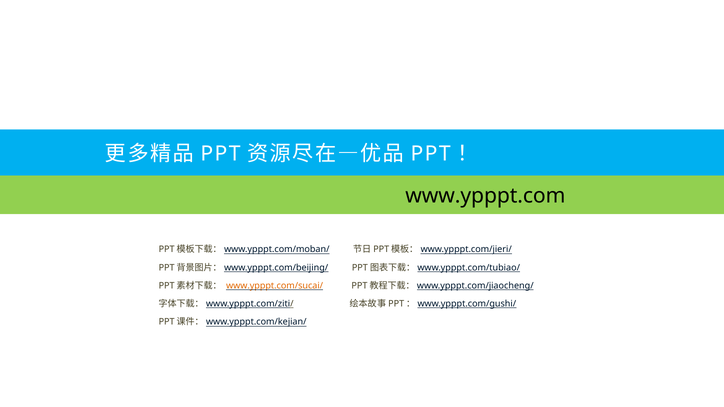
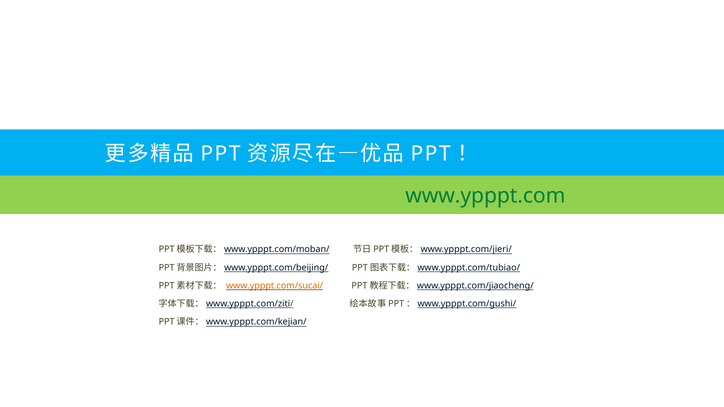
www.ypppt.com colour: black -> green
